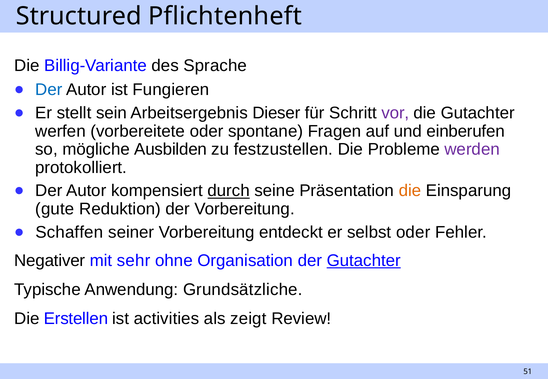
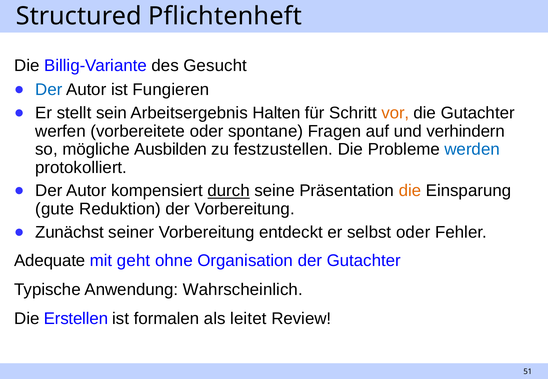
Sprache: Sprache -> Gesucht
Dieser: Dieser -> Halten
vor colour: purple -> orange
einberufen: einberufen -> verhindern
werden colour: purple -> blue
Schaffen: Schaffen -> Zunächst
Negativer: Negativer -> Adequate
sehr: sehr -> geht
Gutachter at (364, 261) underline: present -> none
Grundsätzliche: Grundsätzliche -> Wahrscheinlich
activities: activities -> formalen
zeigt: zeigt -> leitet
